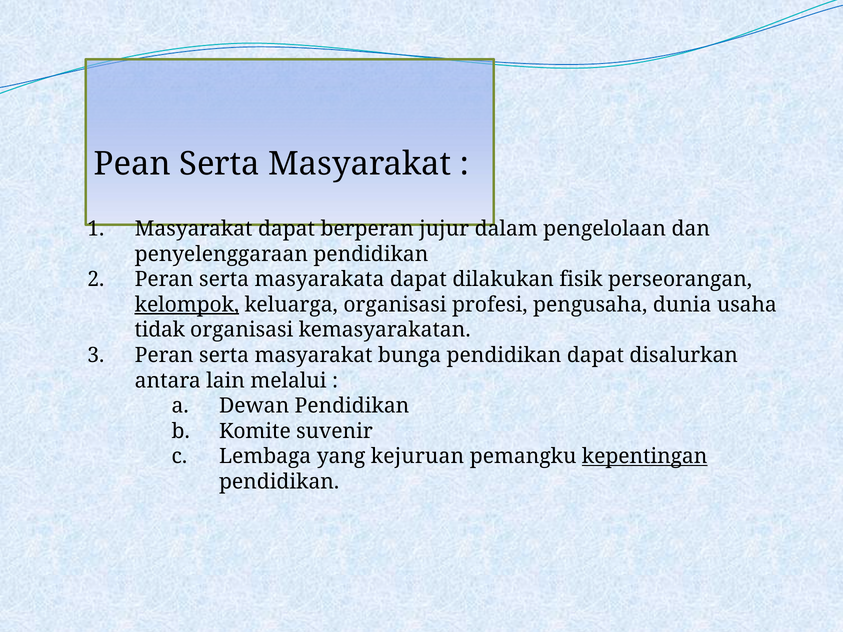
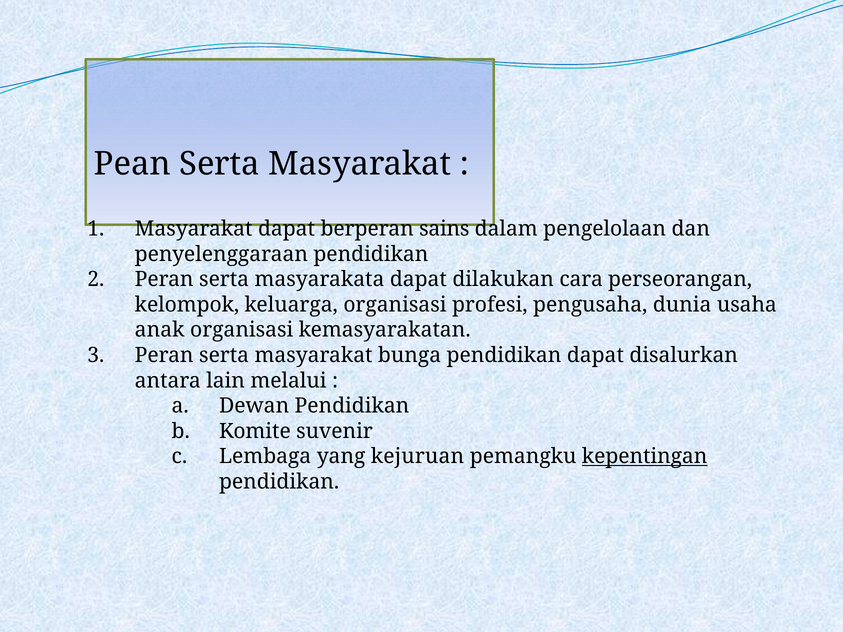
jujur: jujur -> sains
fisik: fisik -> cara
kelompok underline: present -> none
tidak: tidak -> anak
